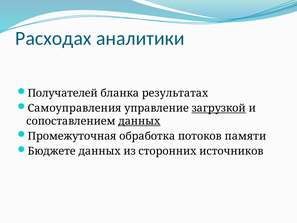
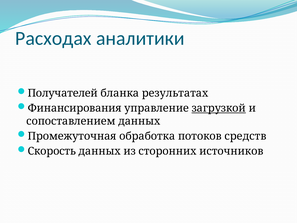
Самоуправления: Самоуправления -> Финансирования
данных at (139, 121) underline: present -> none
памяти: памяти -> средств
Бюджете: Бюджете -> Скорость
